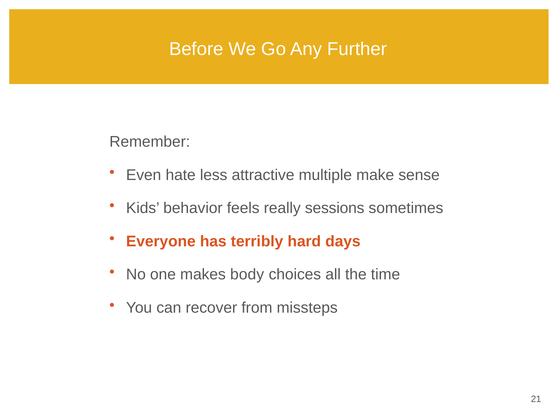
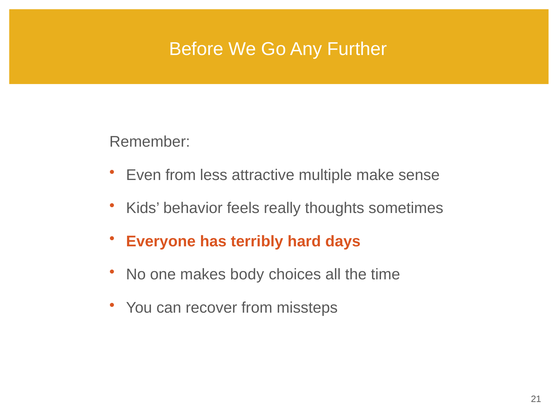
Even hate: hate -> from
sessions: sessions -> thoughts
